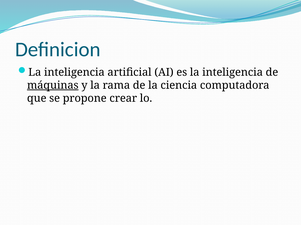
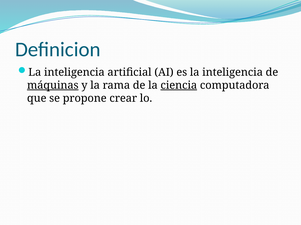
ciencia underline: none -> present
